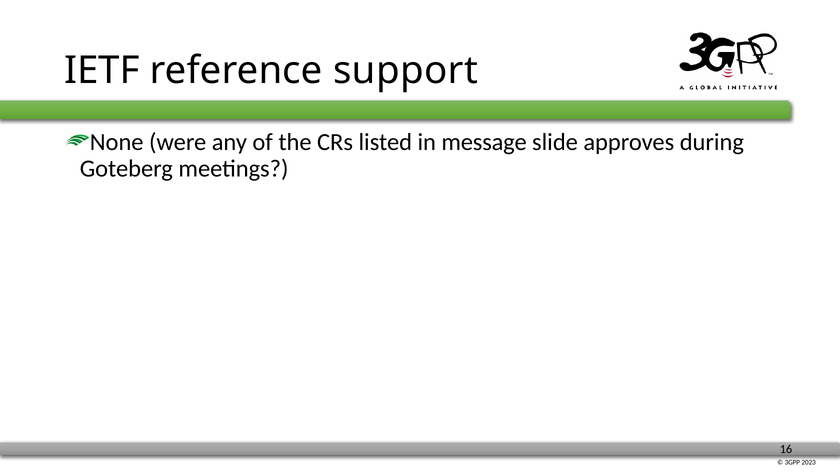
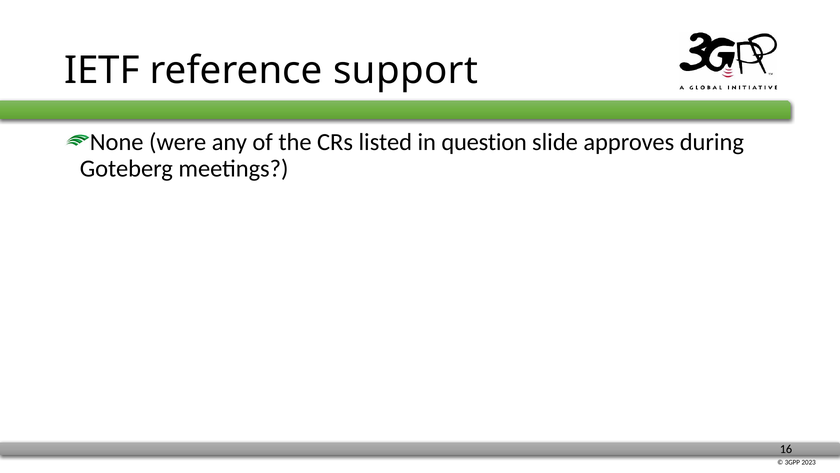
message: message -> question
